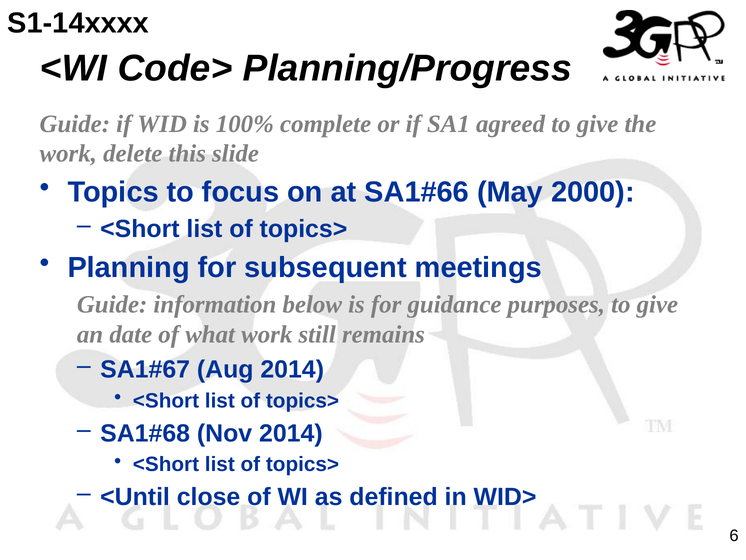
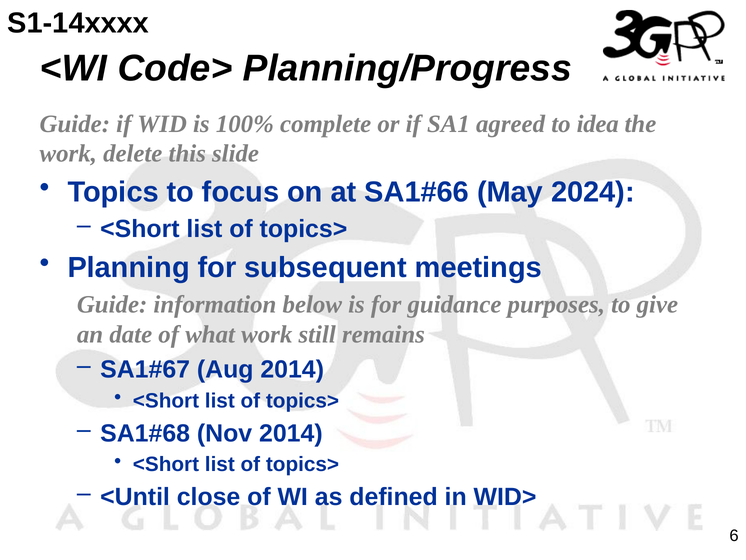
agreed to give: give -> idea
2000: 2000 -> 2024
